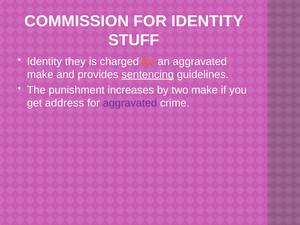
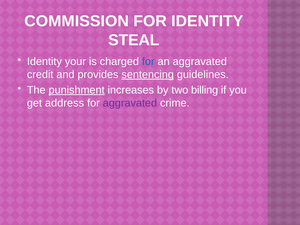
STUFF: STUFF -> STEAL
they: they -> your
for at (148, 62) colour: orange -> blue
make at (40, 75): make -> credit
punishment underline: none -> present
two make: make -> billing
